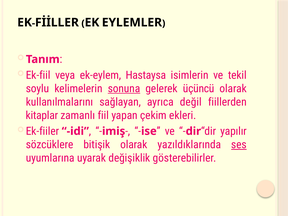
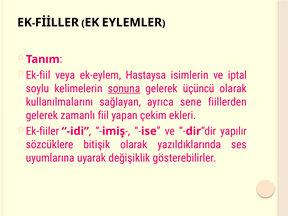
tekil: tekil -> iptal
değil: değil -> sene
kitaplar at (42, 115): kitaplar -> gelerek
ses underline: present -> none
